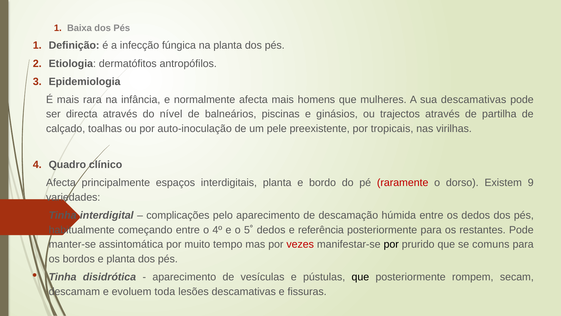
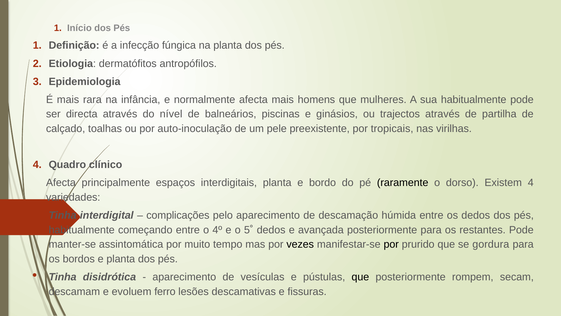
Baixa: Baixa -> Início
sua descamativas: descamativas -> habitualmente
raramente colour: red -> black
Existem 9: 9 -> 4
referência: referência -> avançada
vezes colour: red -> black
comuns: comuns -> gordura
toda: toda -> ferro
